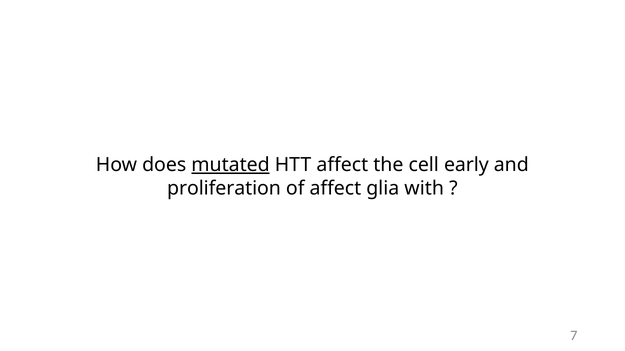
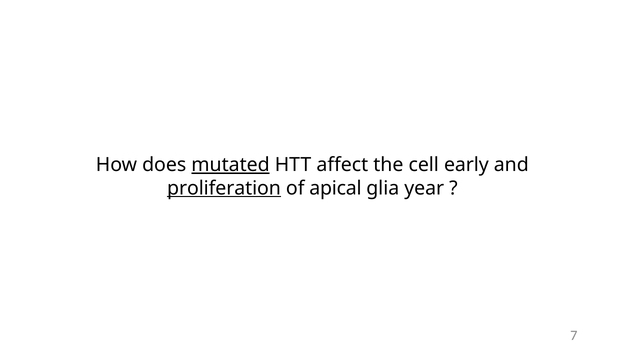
proliferation underline: none -> present
of affect: affect -> apical
with: with -> year
